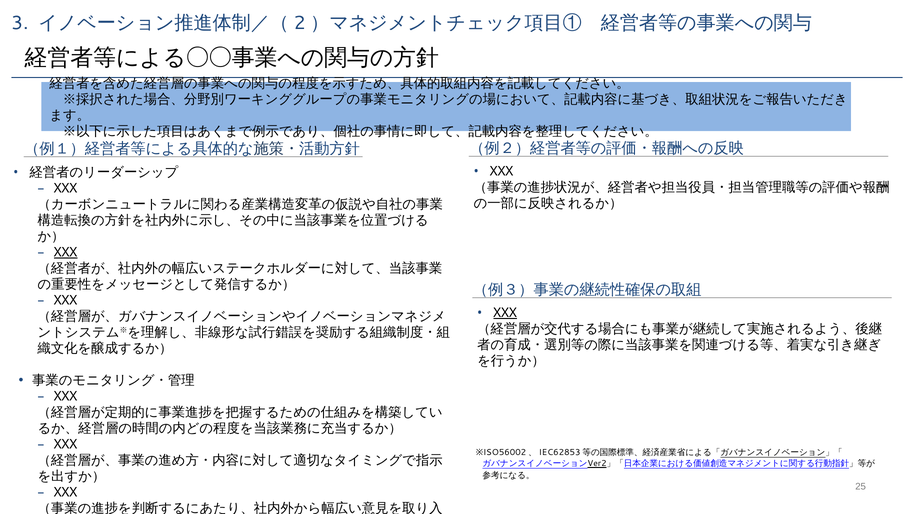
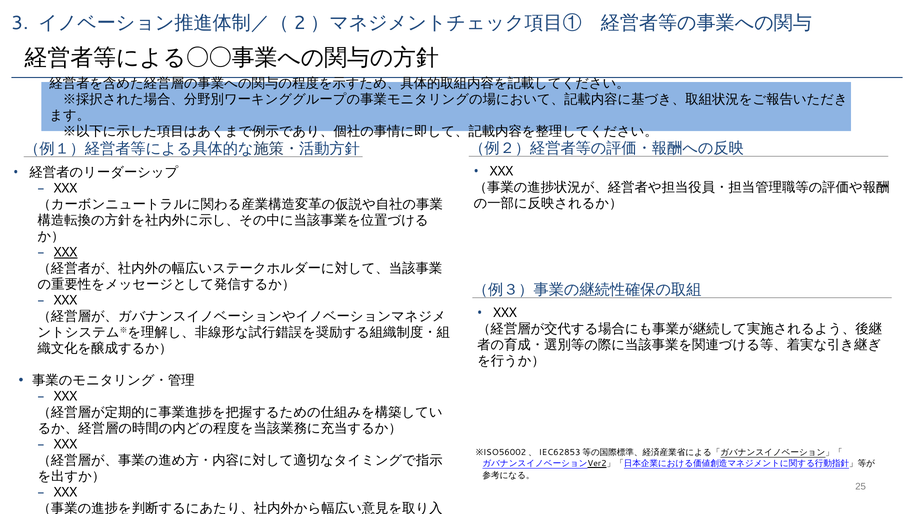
XXX at (505, 313) underline: present -> none
